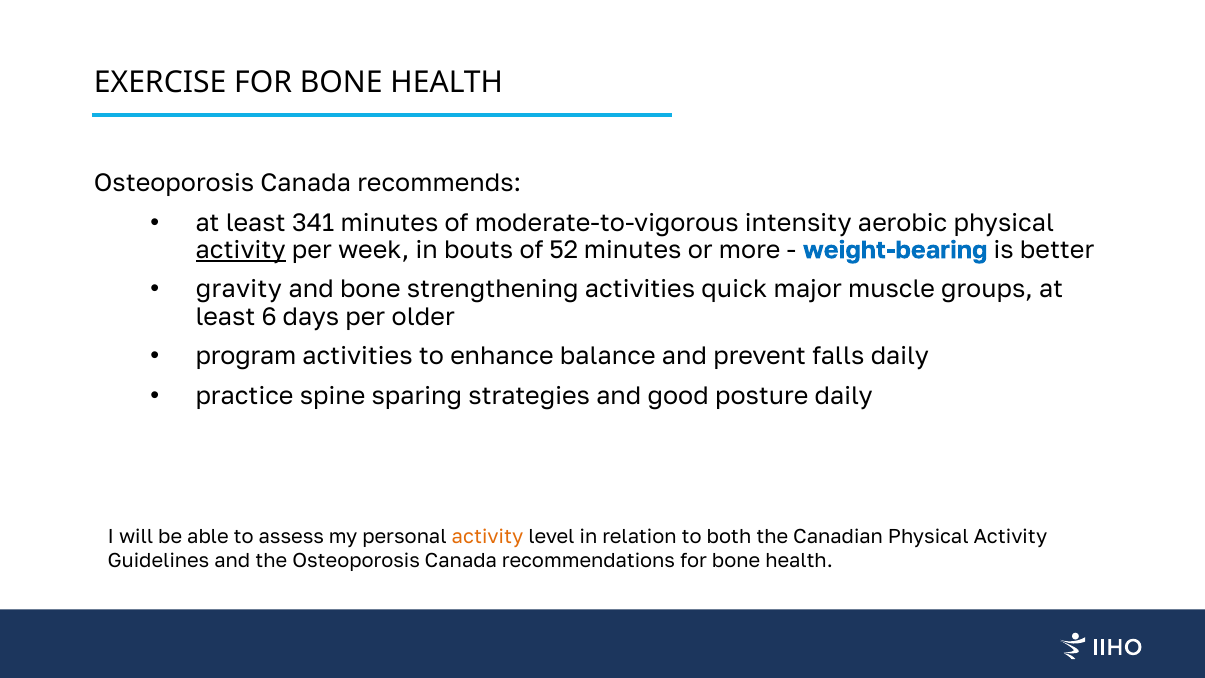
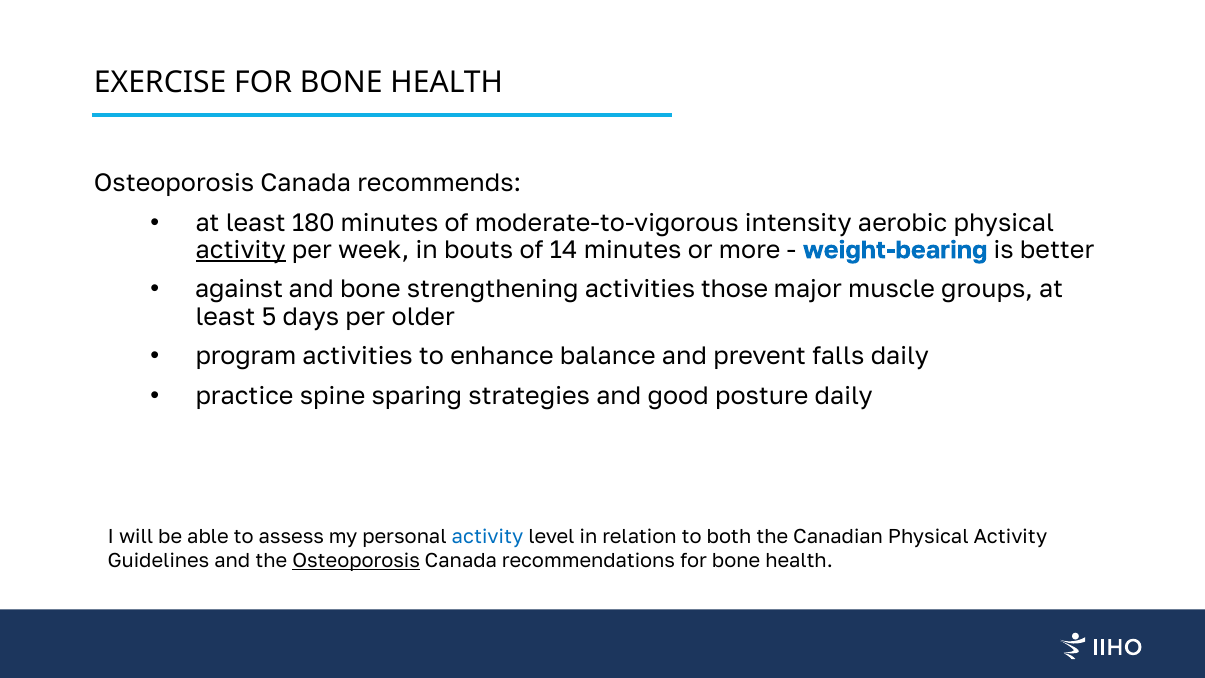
341: 341 -> 180
52: 52 -> 14
gravity: gravity -> against
quick: quick -> those
6: 6 -> 5
activity at (488, 537) colour: orange -> blue
Osteoporosis at (356, 561) underline: none -> present
